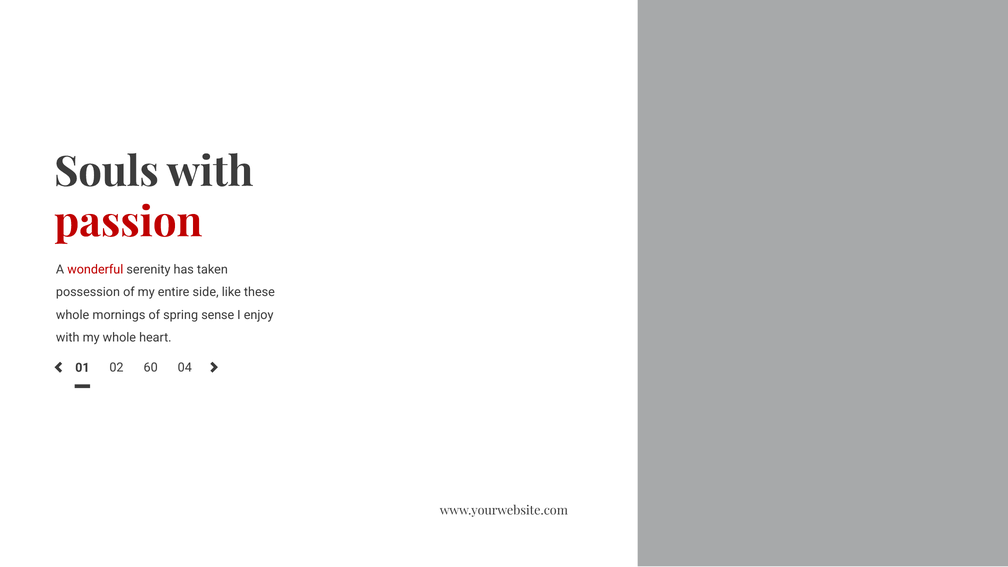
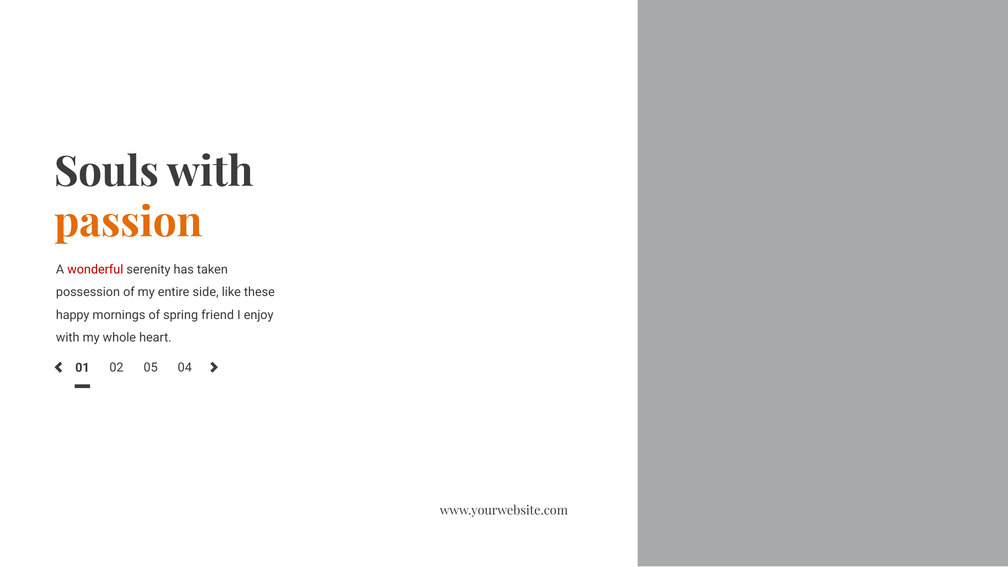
passion colour: red -> orange
whole at (73, 315): whole -> happy
sense: sense -> friend
60: 60 -> 05
